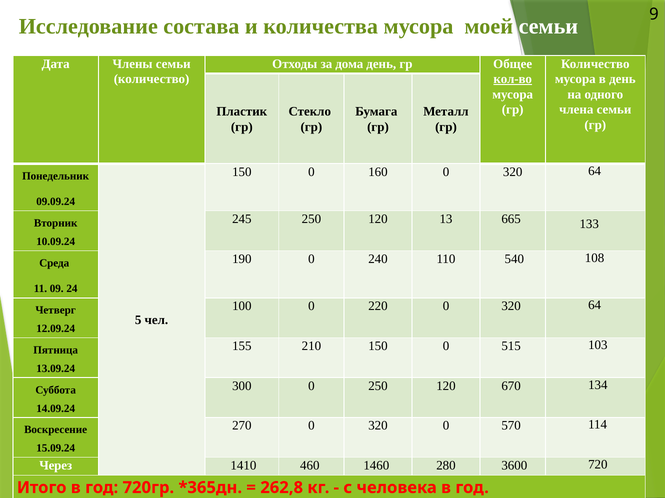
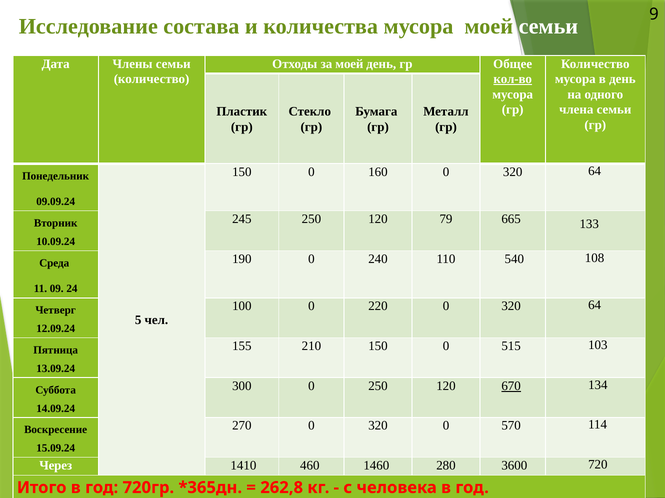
за дома: дома -> моей
13: 13 -> 79
670 underline: none -> present
